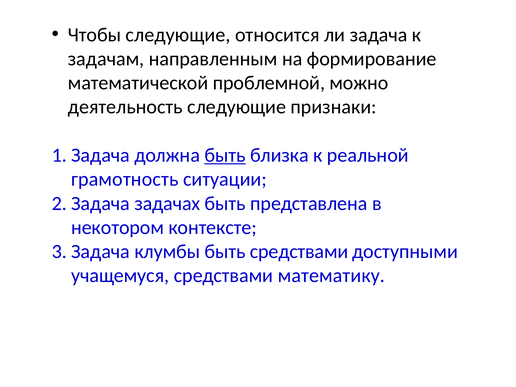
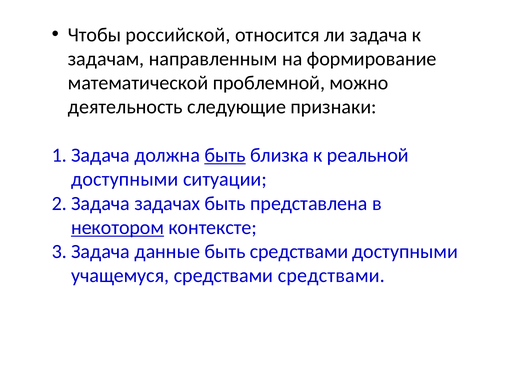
Чтобы следующие: следующие -> российской
грамотность at (125, 179): грамотность -> доступными
некотором underline: none -> present
клумбы: клумбы -> данные
средствами математику: математику -> средствами
